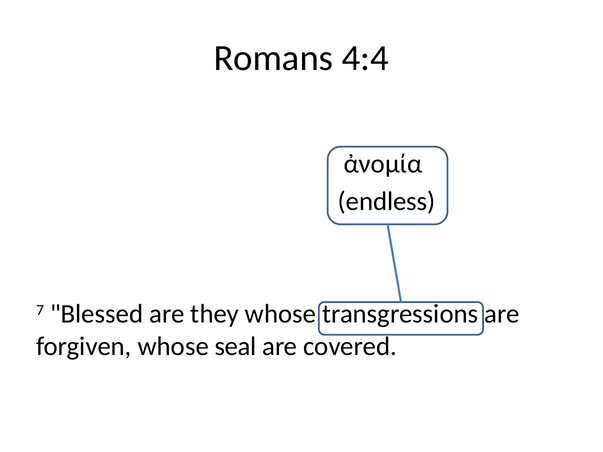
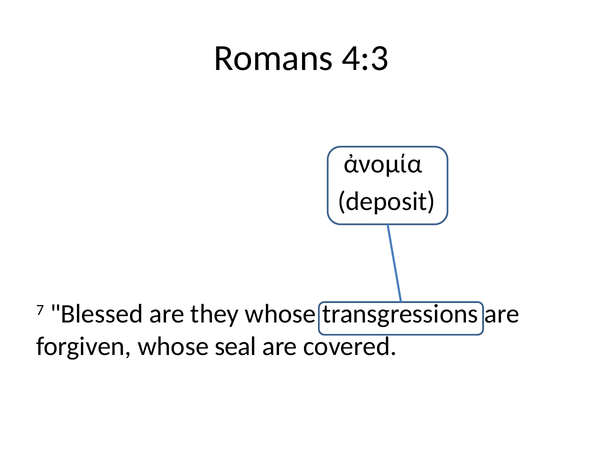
4:4: 4:4 -> 4:3
endless: endless -> deposit
